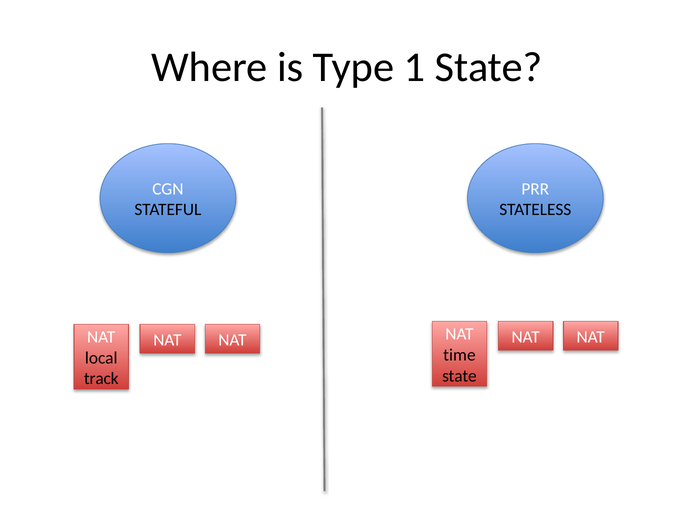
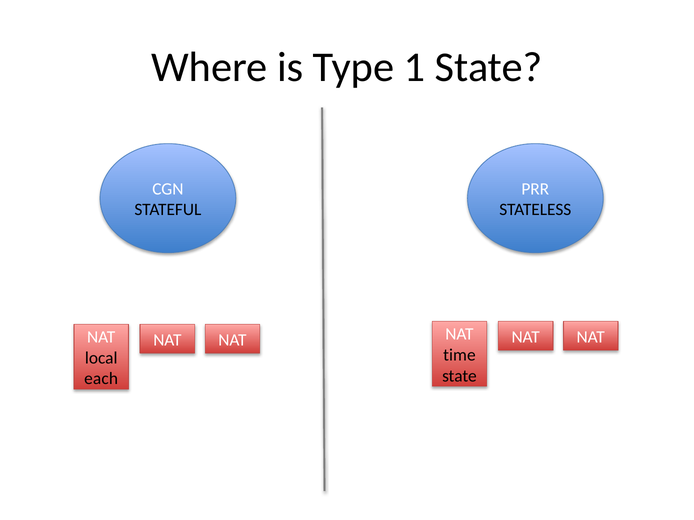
track: track -> each
